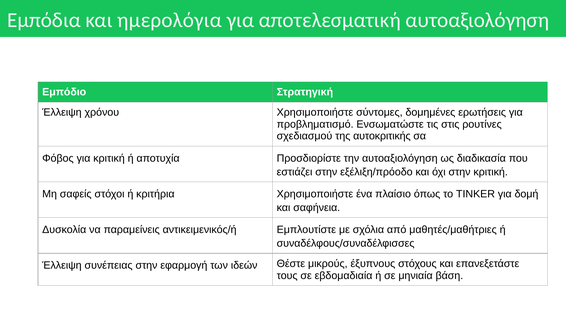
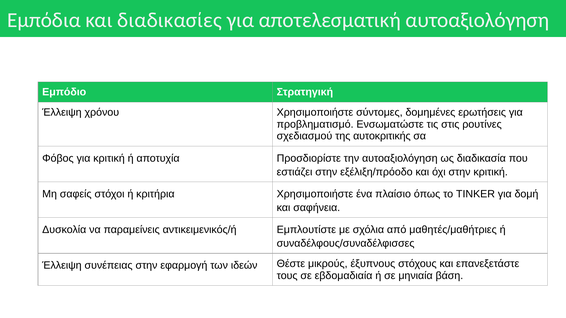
ημερολόγια: ημερολόγια -> διαδικασίες
